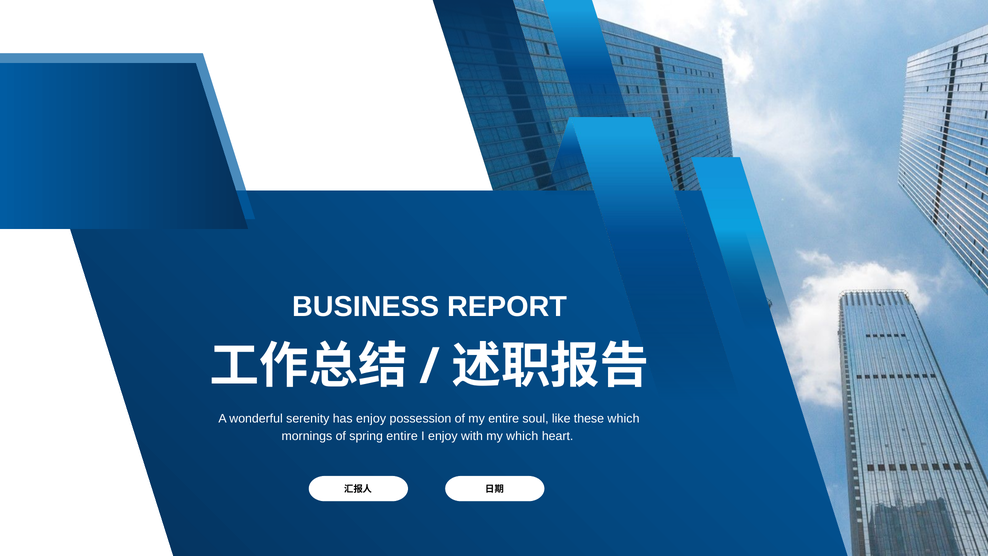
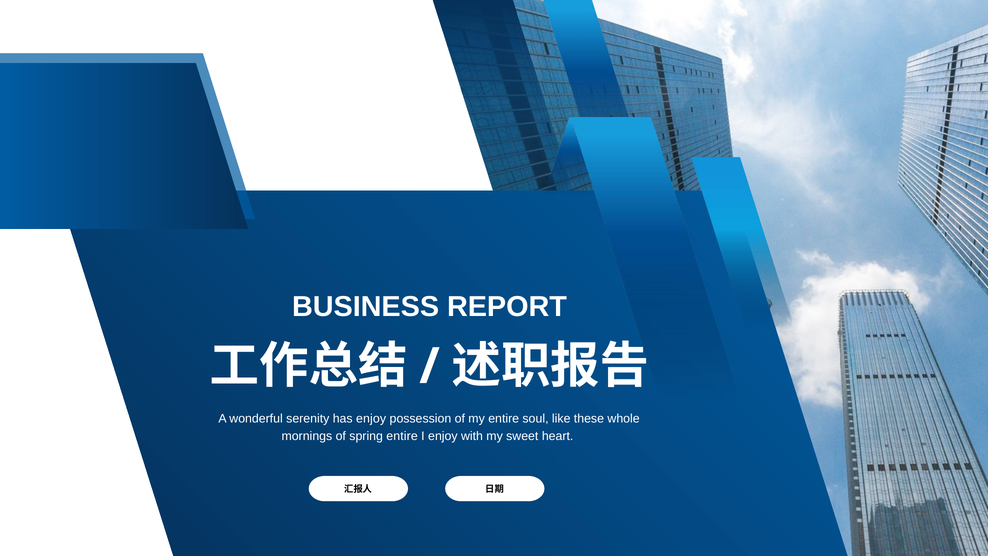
these which: which -> whole
my which: which -> sweet
